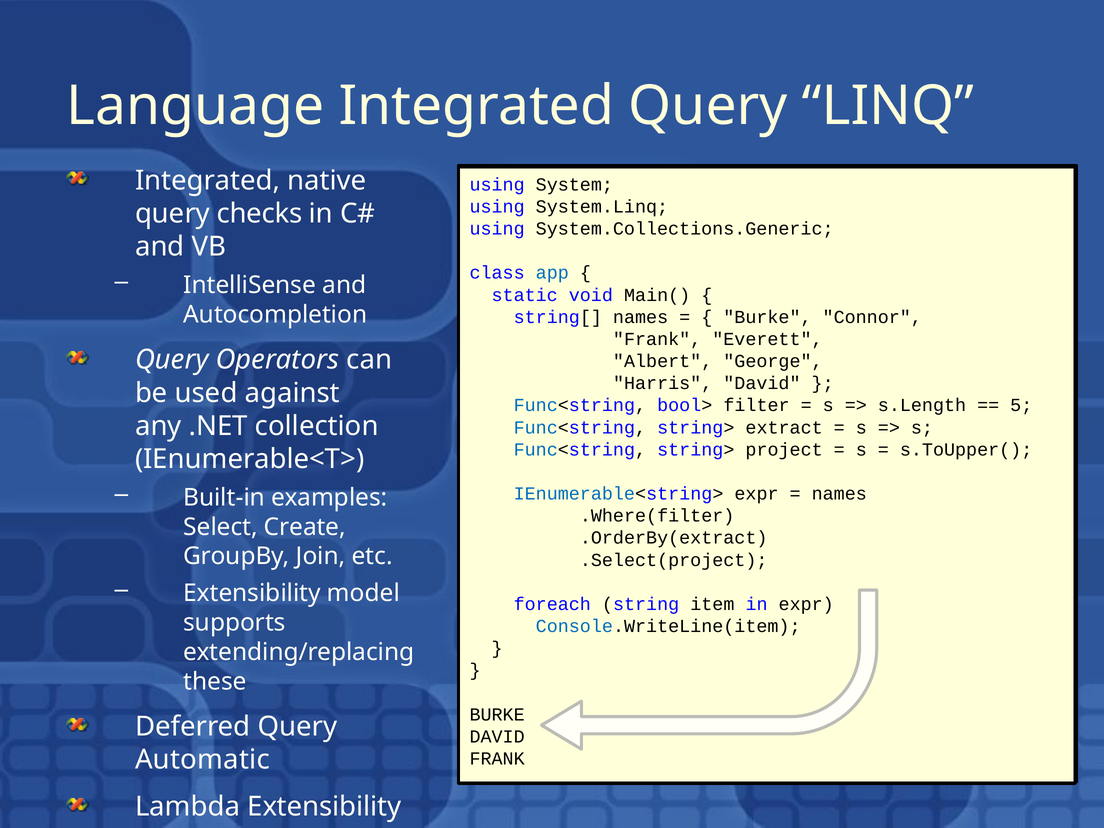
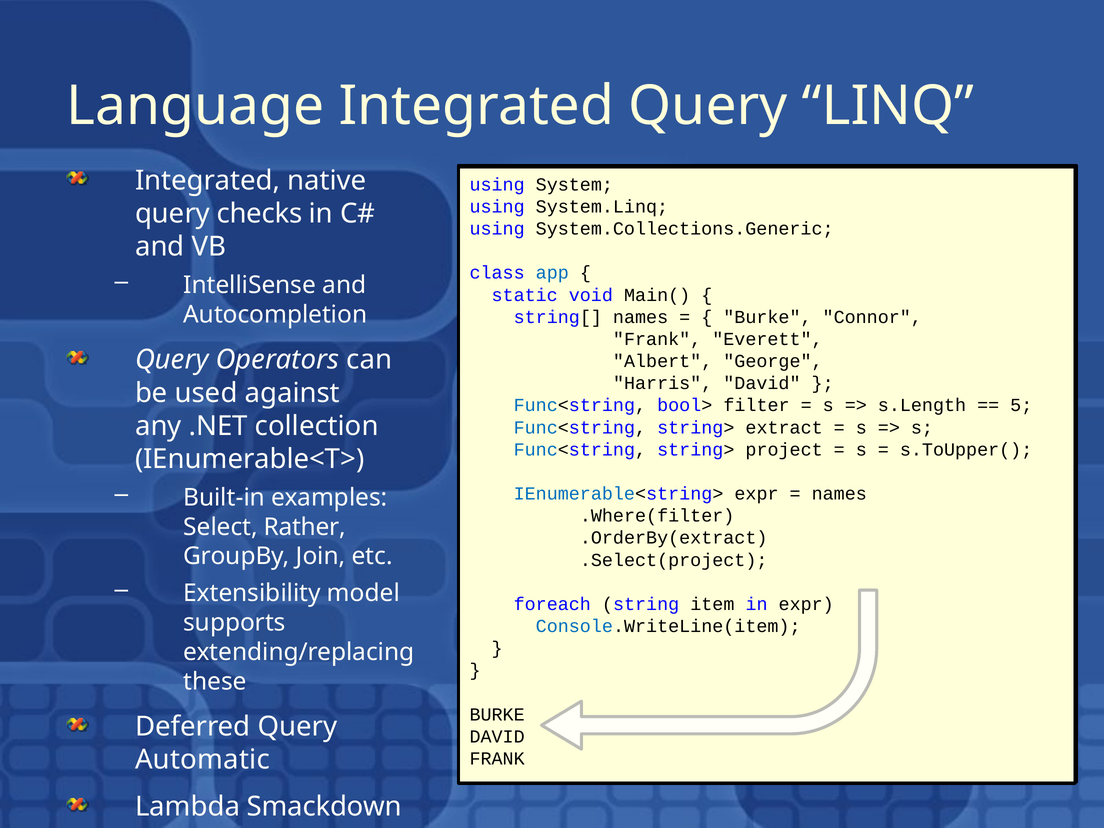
Create: Create -> Rather
Lambda Extensibility: Extensibility -> Smackdown
